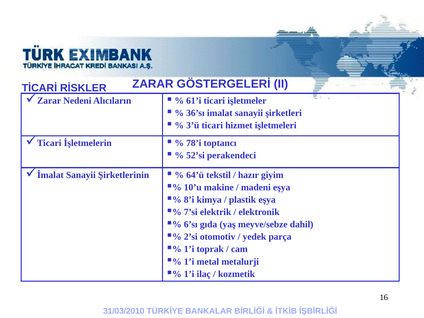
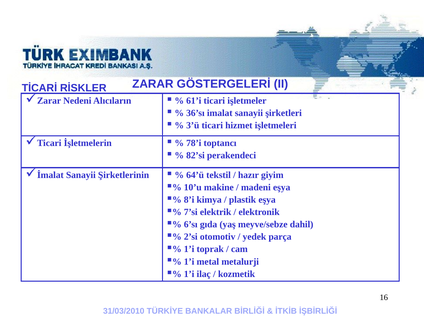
52’si: 52’si -> 82’si
